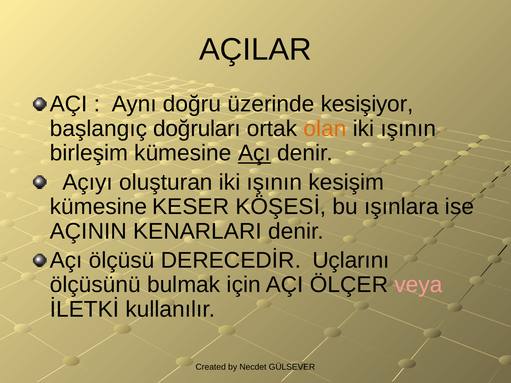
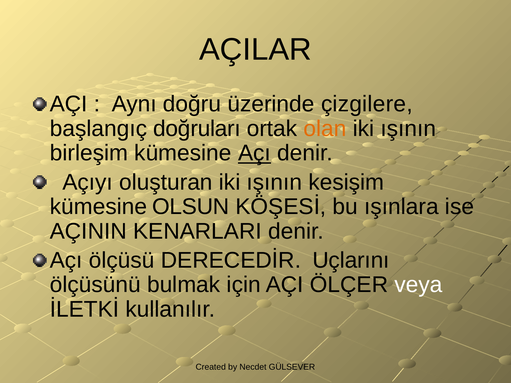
kesişiyor: kesişiyor -> çizgilere
KESER: KESER -> OLSUN
veya colour: pink -> white
